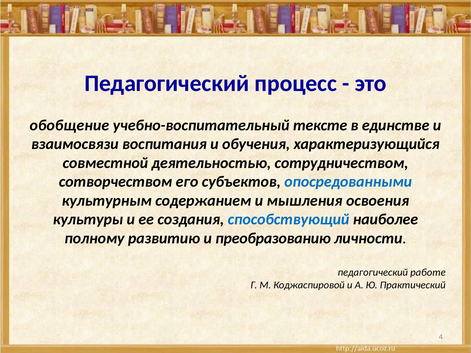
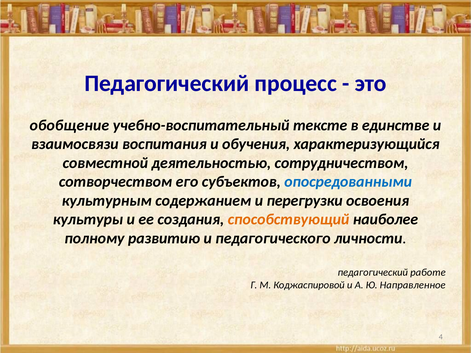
мышления: мышления -> перегрузки
способствующий colour: blue -> orange
преобразованию: преобразованию -> педагогического
Практический: Практический -> Направленное
